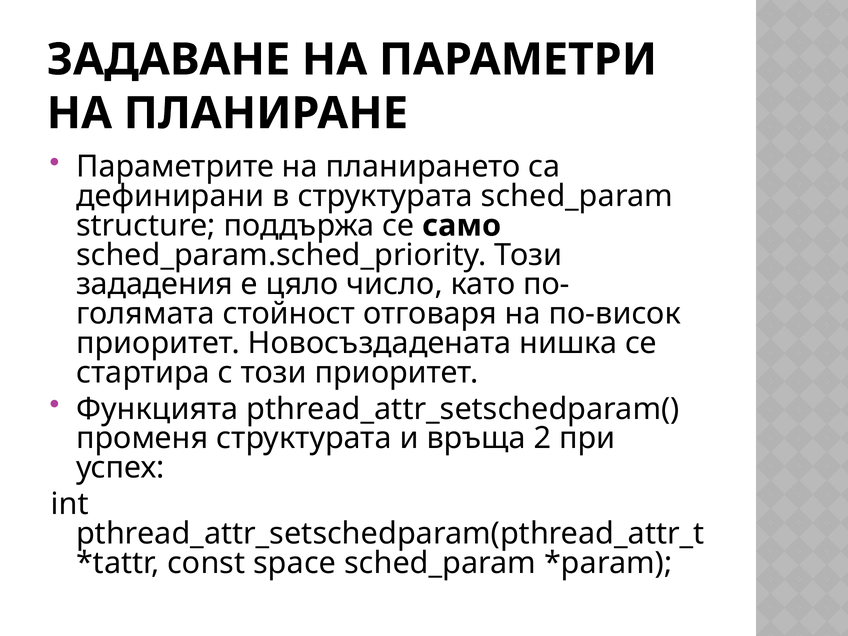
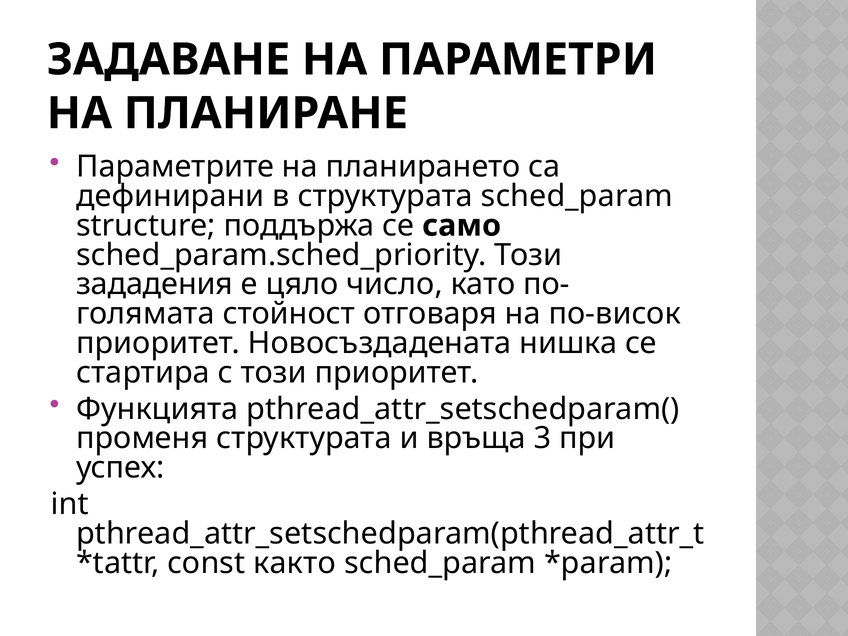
2: 2 -> 3
space: space -> както
